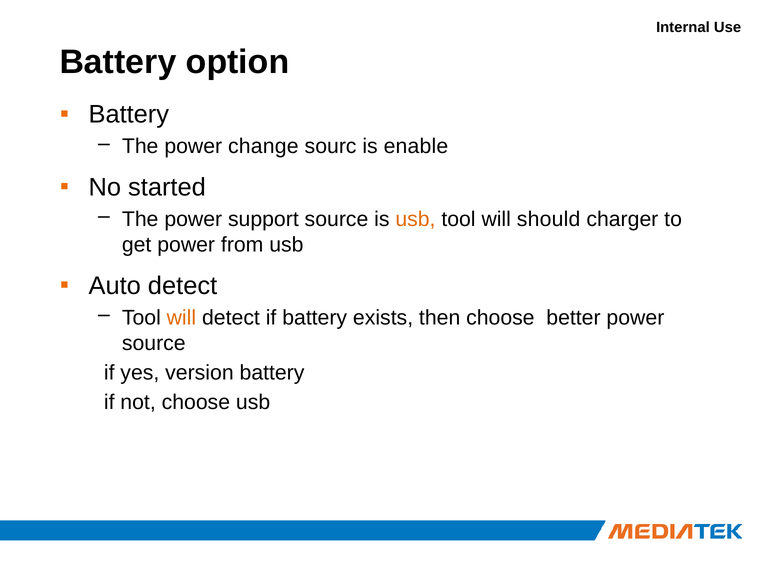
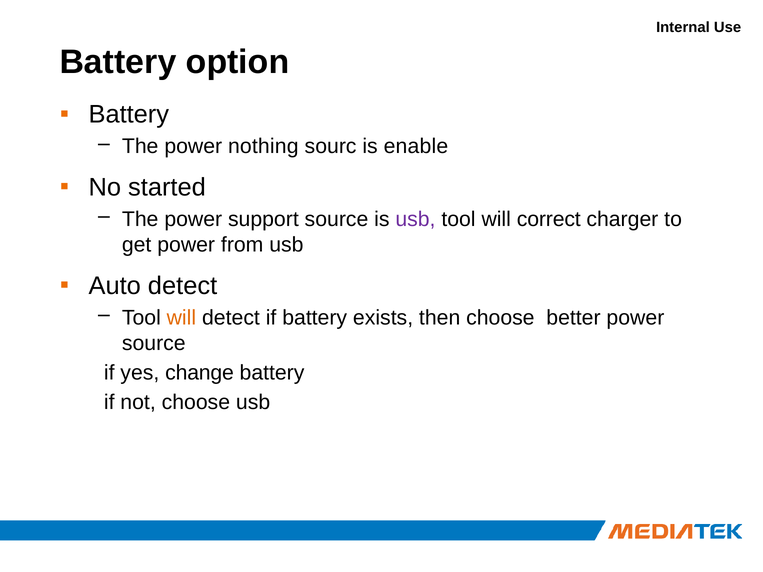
change: change -> nothing
usb at (415, 219) colour: orange -> purple
should: should -> correct
version: version -> change
